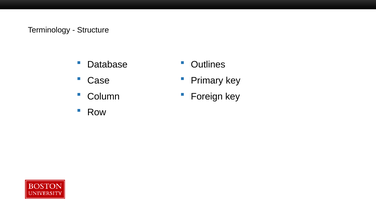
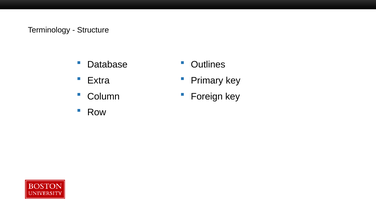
Case: Case -> Extra
